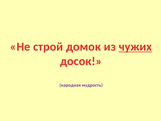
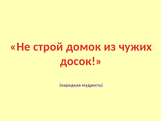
чужих underline: present -> none
